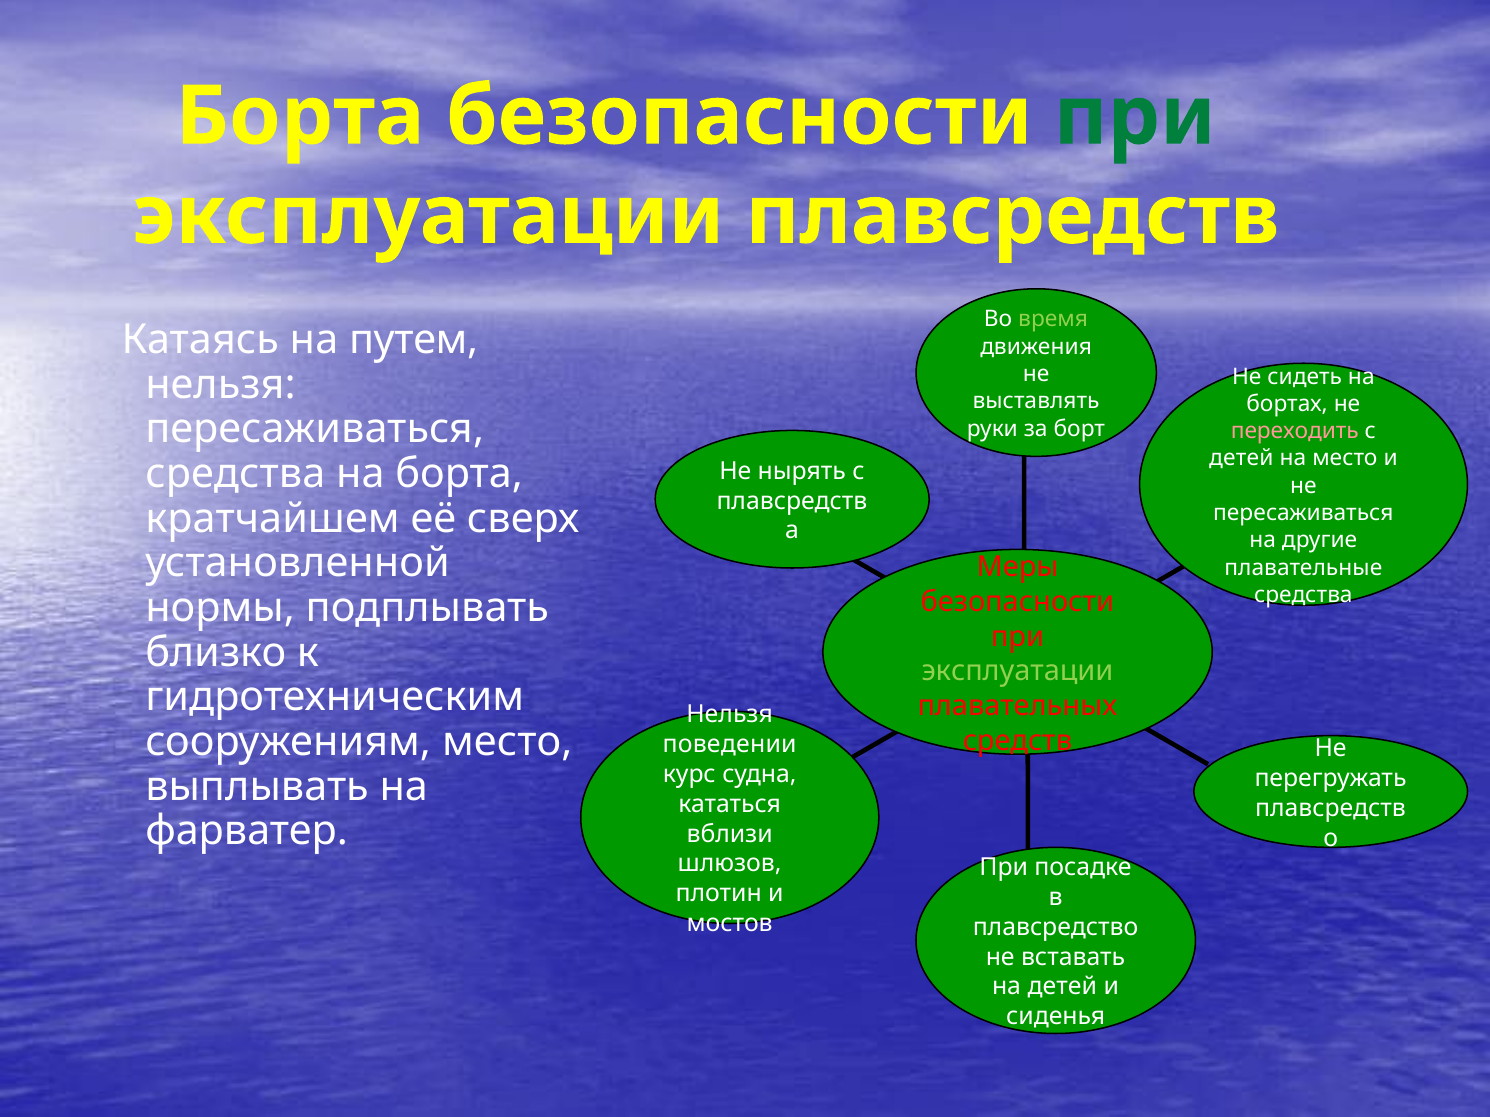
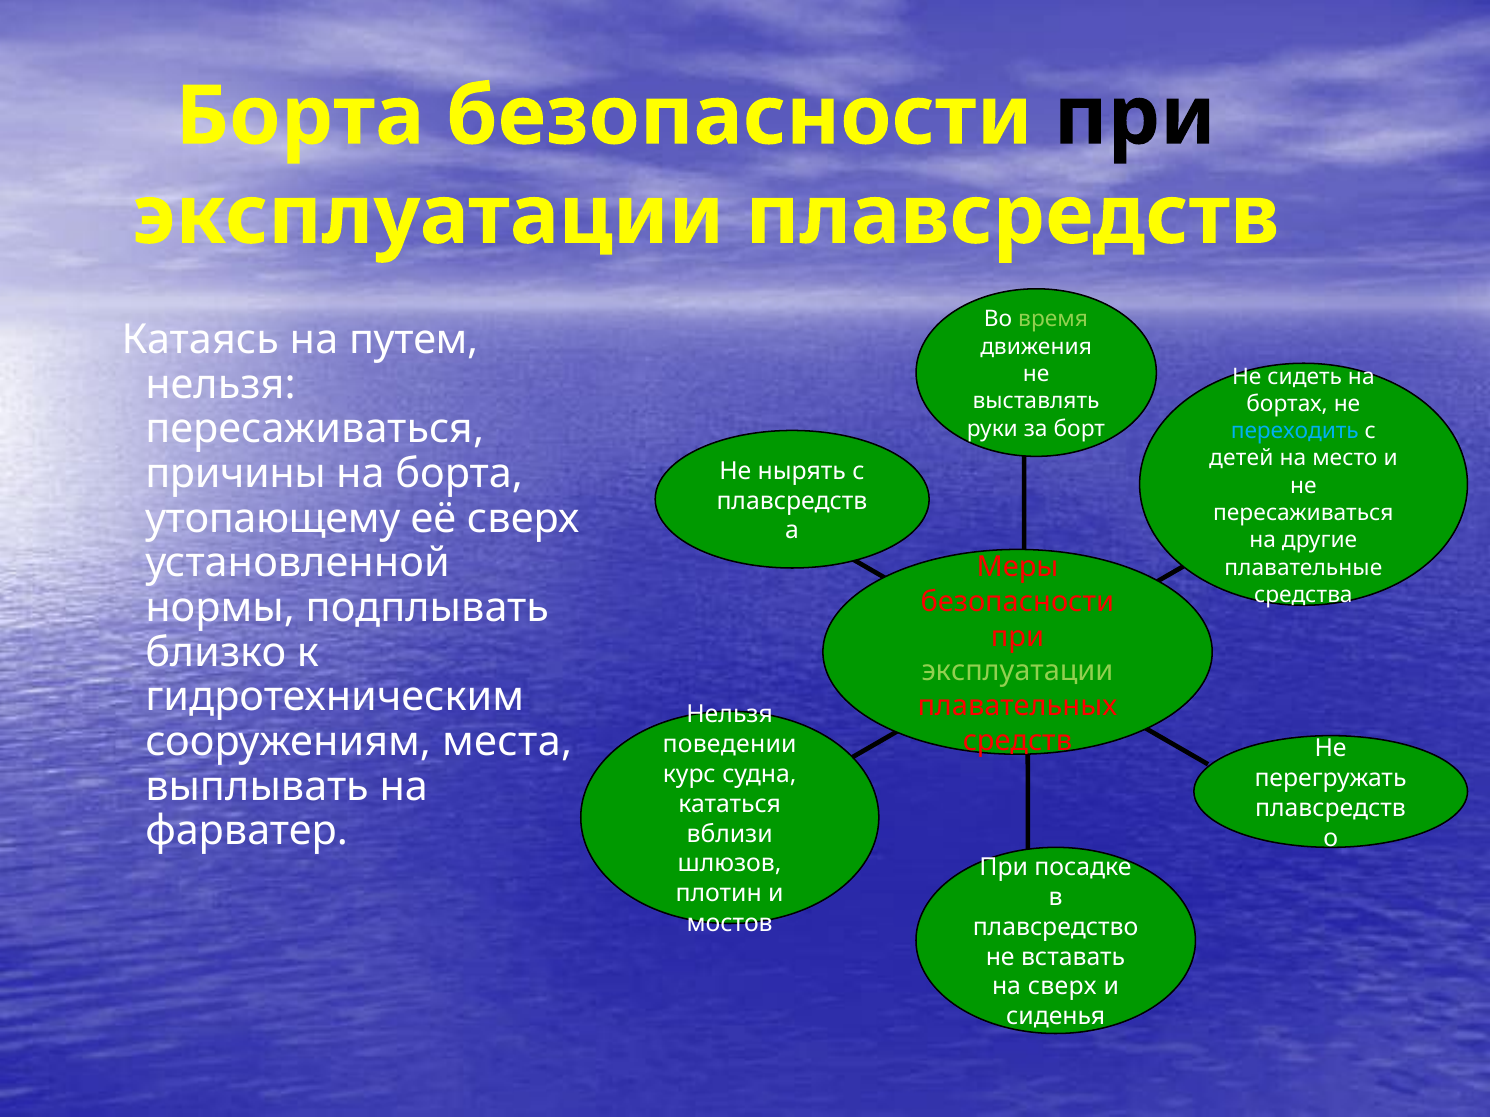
при at (1135, 116) colour: green -> black
переходить colour: pink -> light blue
средства at (235, 474): средства -> причины
кратчайшем: кратчайшем -> утопающему
сооружениям место: место -> места
на детей: детей -> сверх
